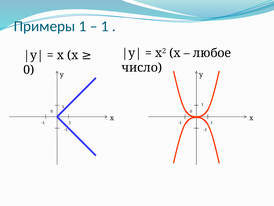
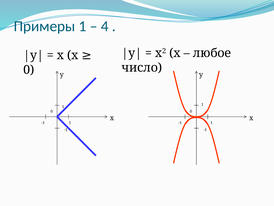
1 at (105, 26): 1 -> 4
